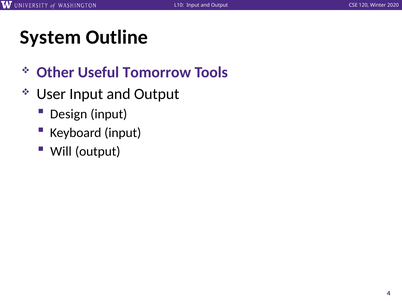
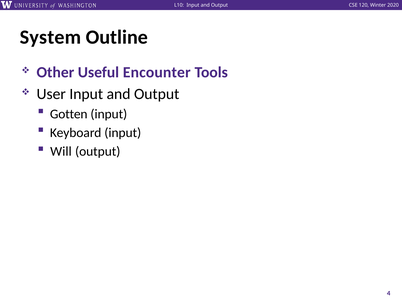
Tomorrow: Tomorrow -> Encounter
Design: Design -> Gotten
